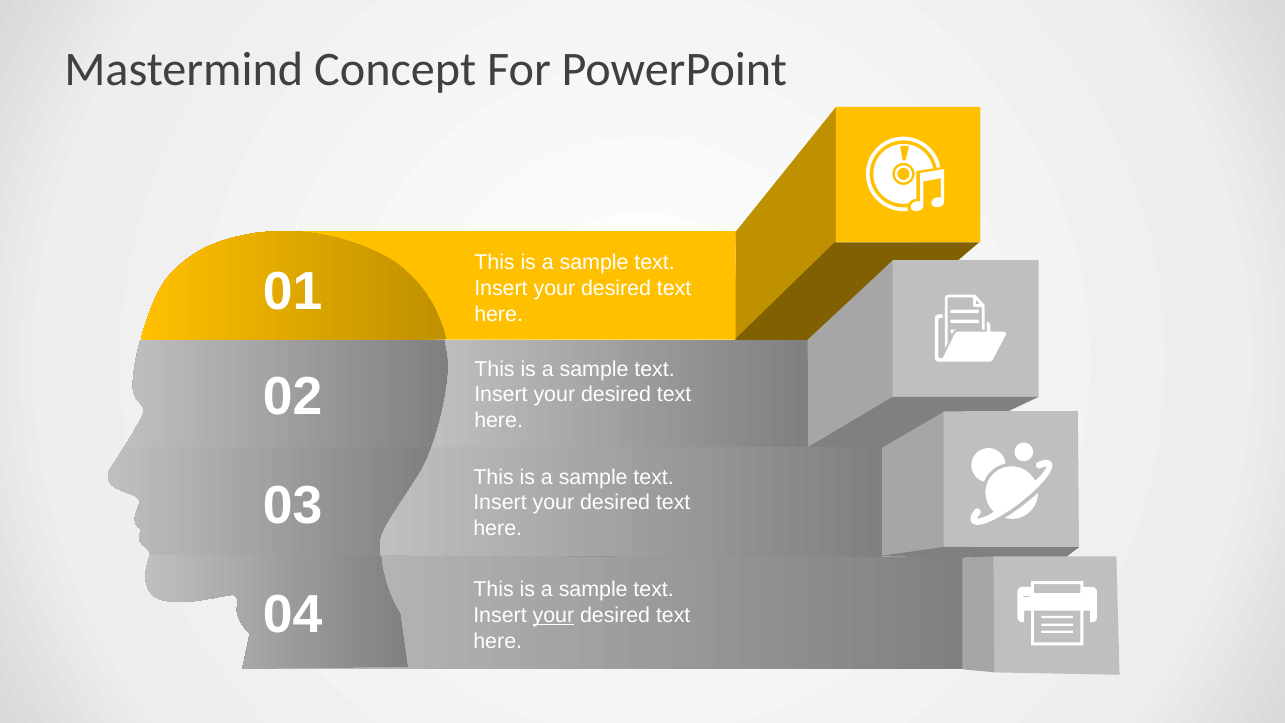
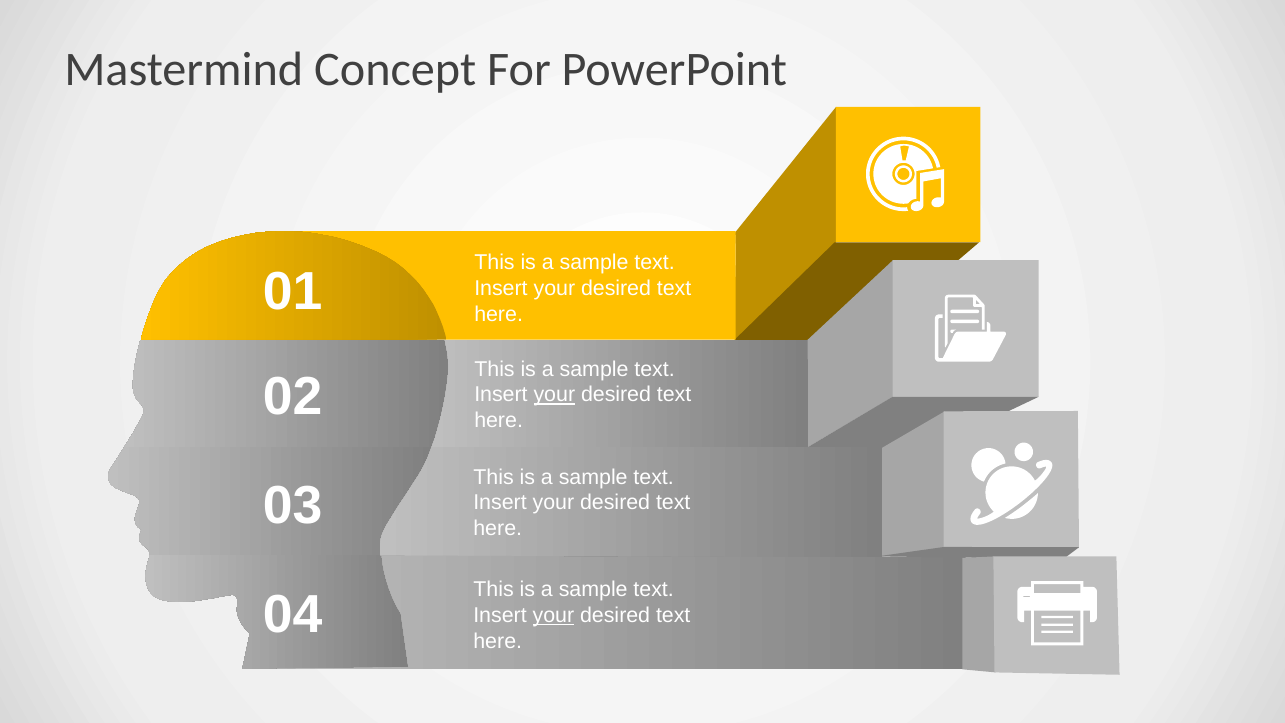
your at (554, 395) underline: none -> present
